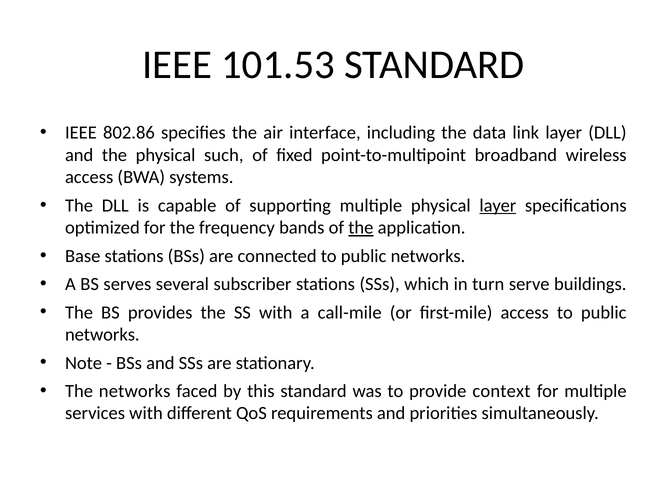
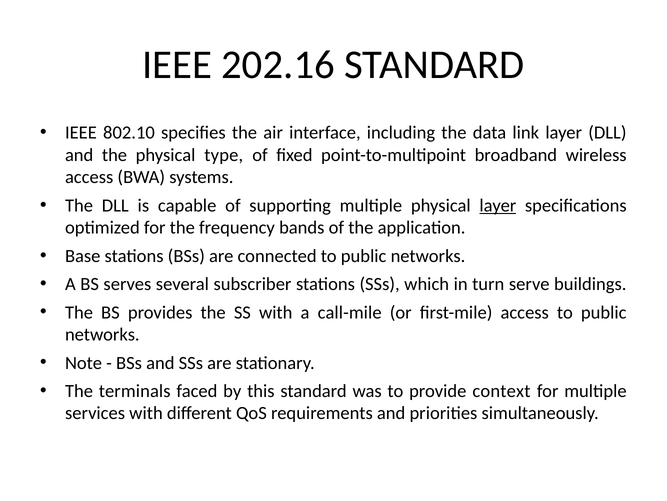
101.53: 101.53 -> 202.16
802.86: 802.86 -> 802.10
such: such -> type
the at (361, 227) underline: present -> none
The networks: networks -> terminals
